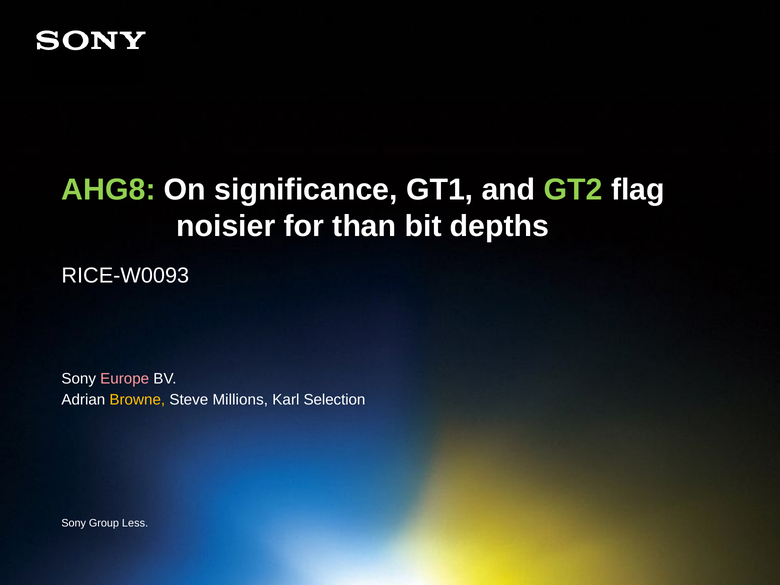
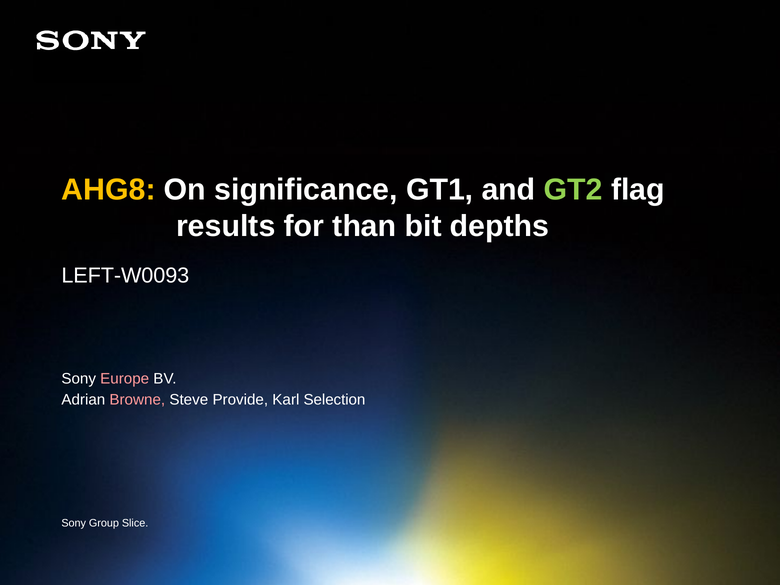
AHG8 colour: light green -> yellow
noisier: noisier -> results
RICE-W0093: RICE-W0093 -> LEFT-W0093
Browne colour: yellow -> pink
Millions: Millions -> Provide
Less: Less -> Slice
